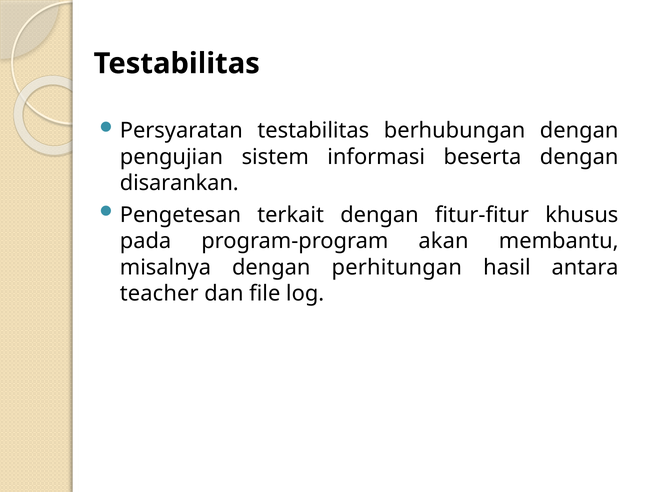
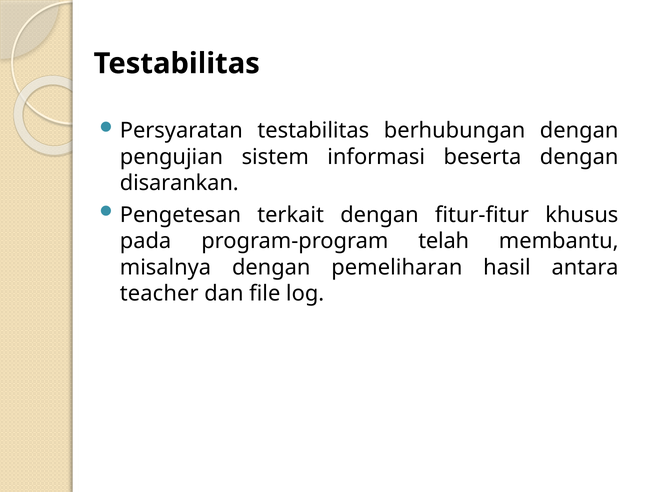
akan: akan -> telah
perhitungan: perhitungan -> pemeliharan
